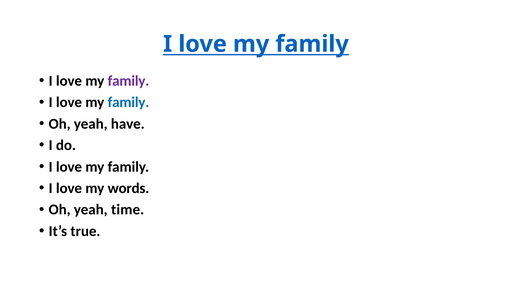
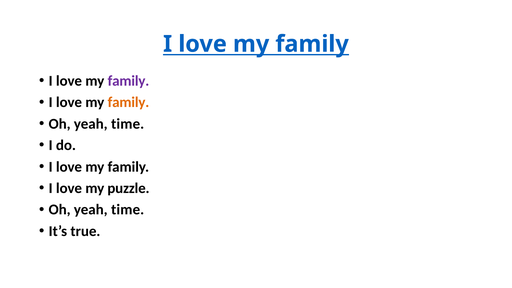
family at (128, 102) colour: blue -> orange
have at (128, 124): have -> time
words: words -> puzzle
